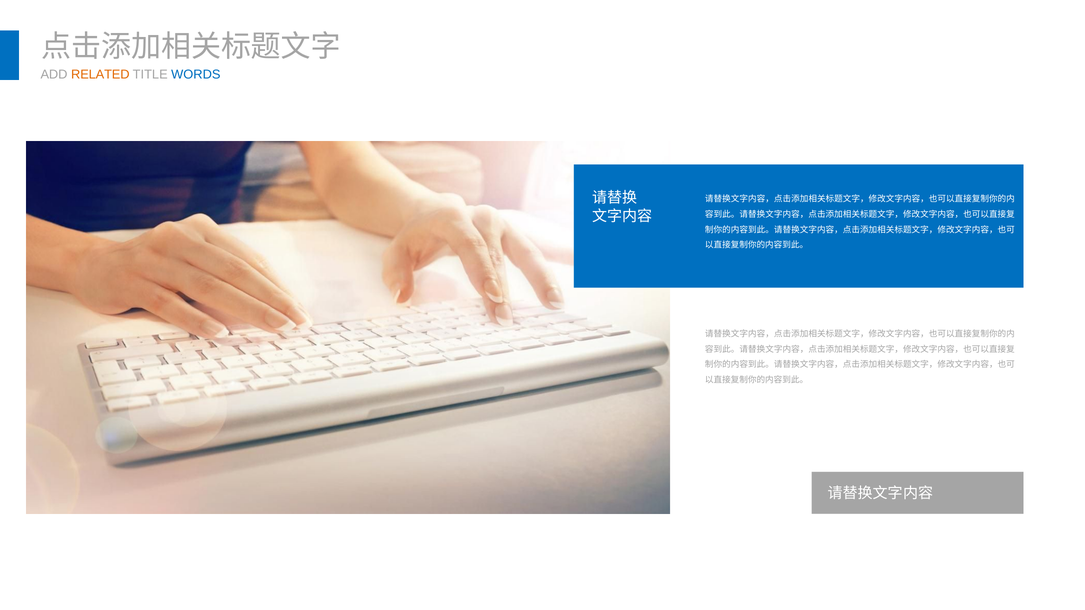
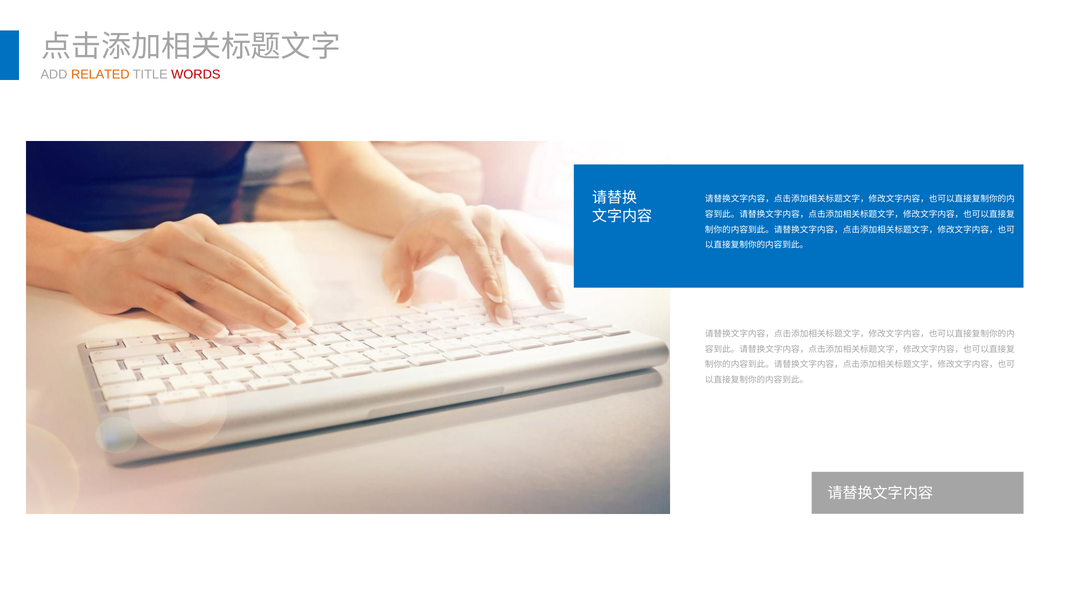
WORDS colour: blue -> red
